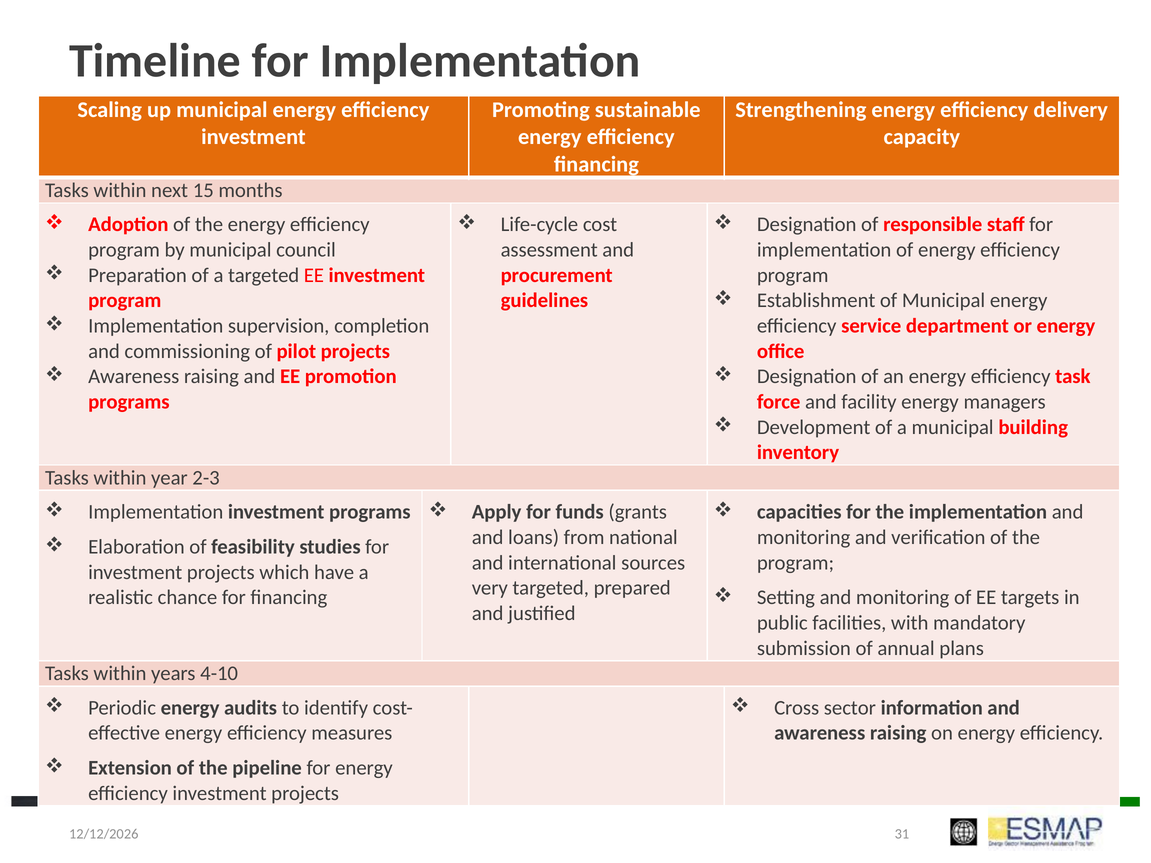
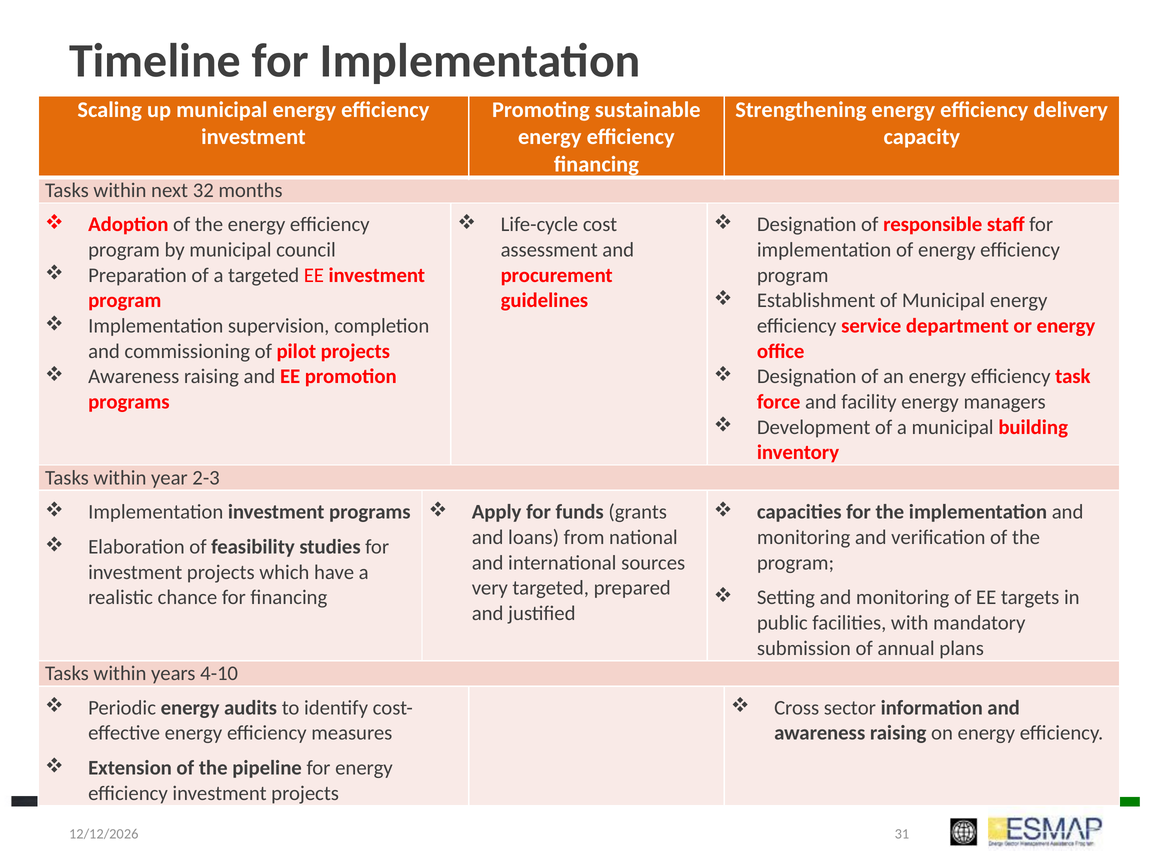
15: 15 -> 32
